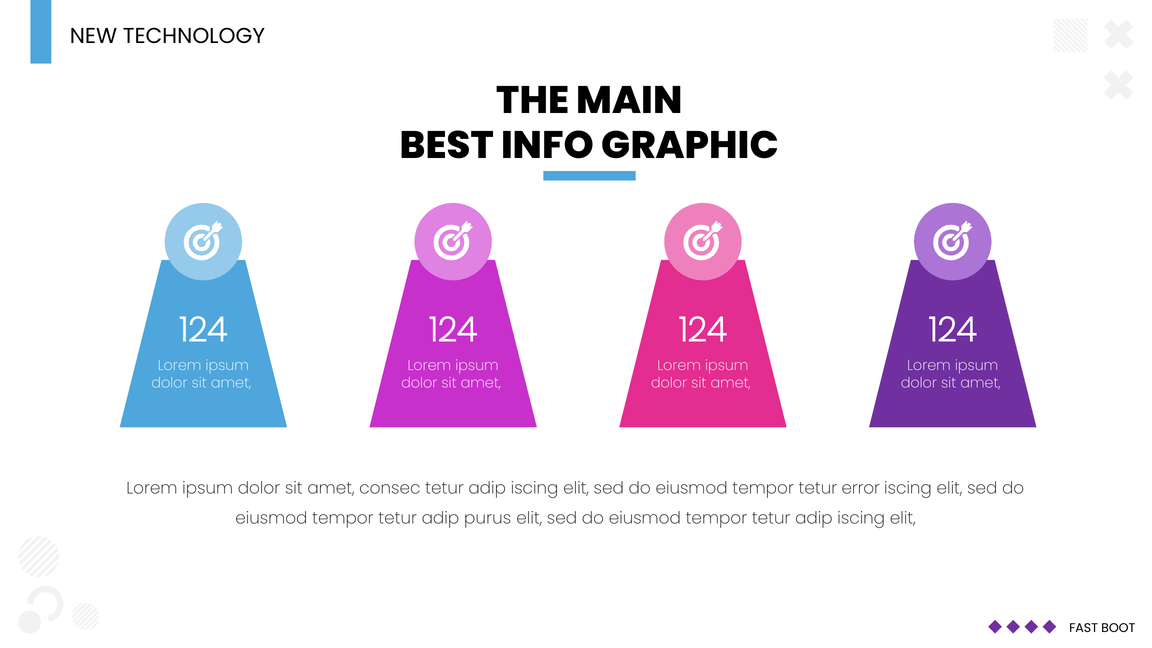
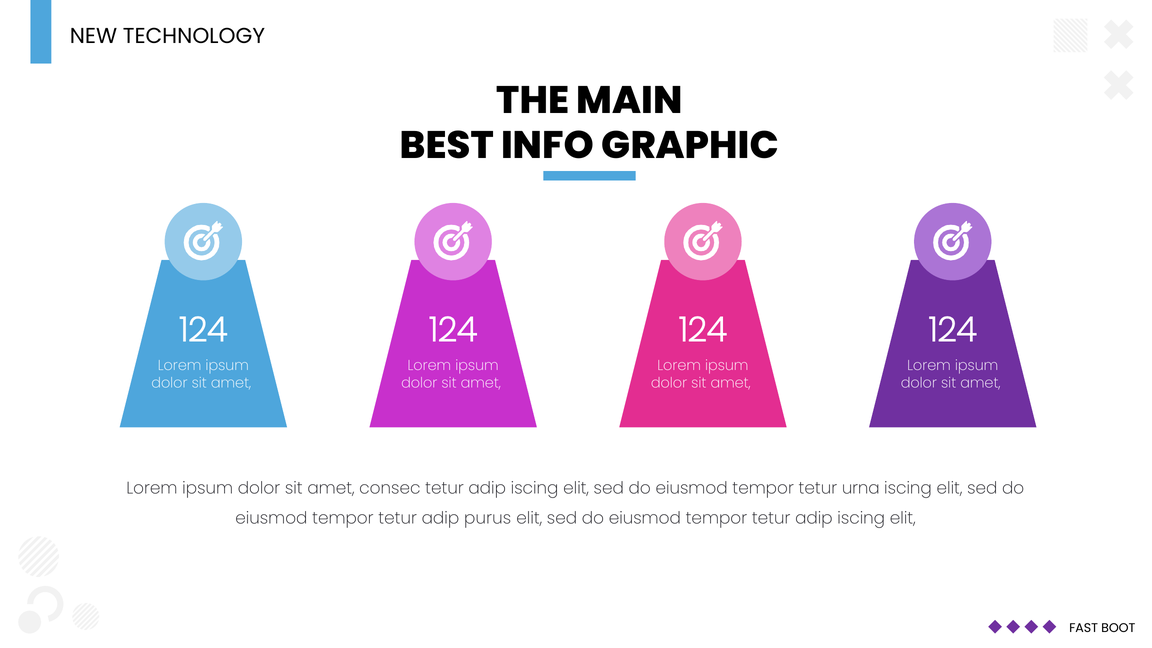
error: error -> urna
